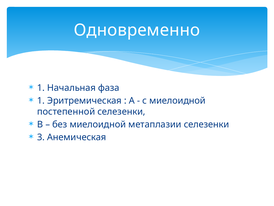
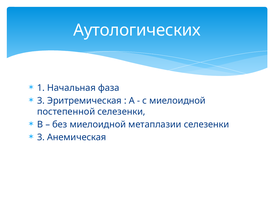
Одновременно: Одновременно -> Аутологических
1 at (41, 100): 1 -> 3
